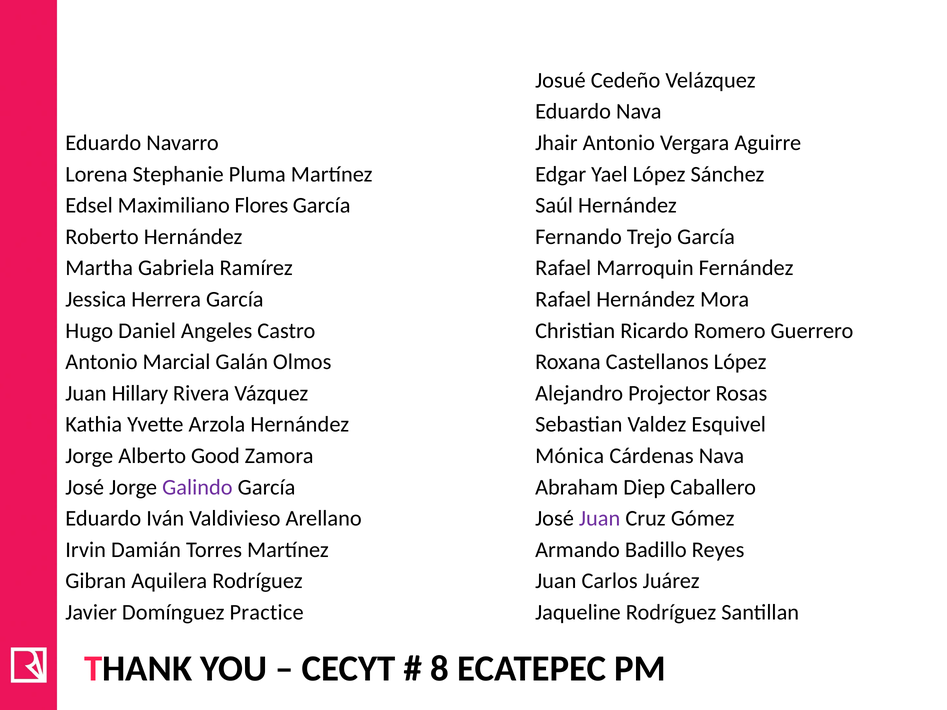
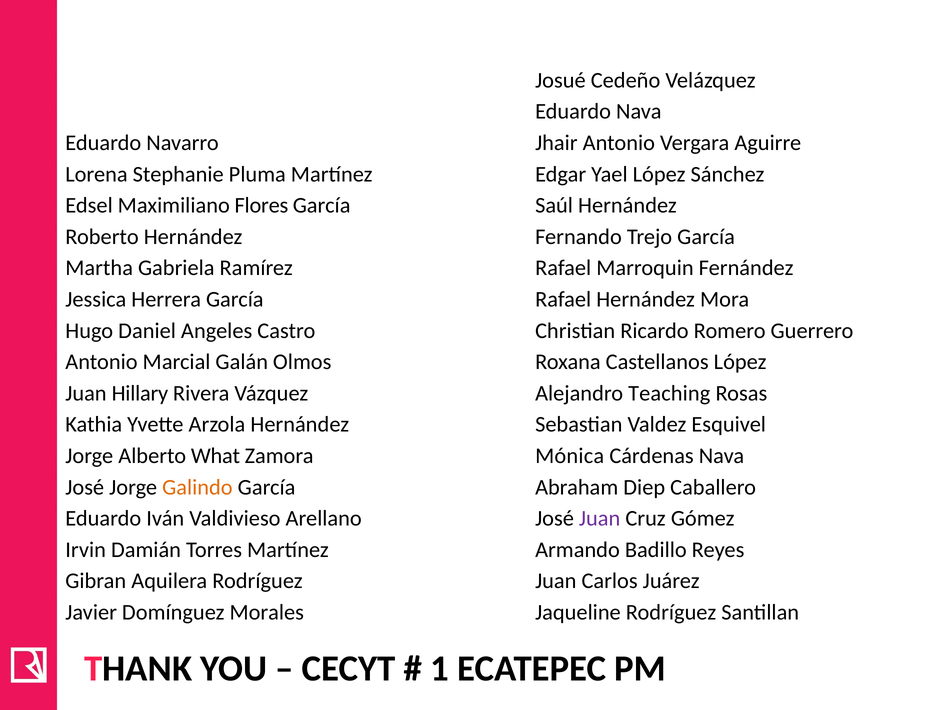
Projector: Projector -> Teaching
Good: Good -> What
Galindo colour: purple -> orange
Practice: Practice -> Morales
8: 8 -> 1
